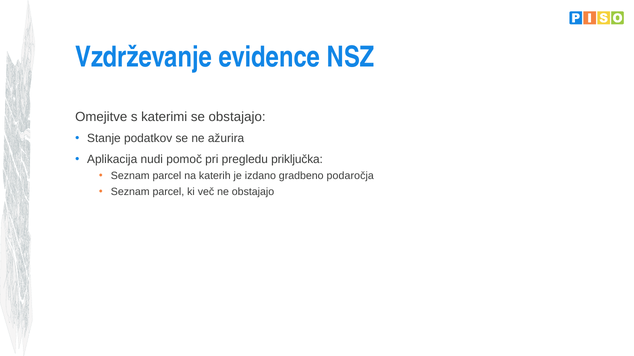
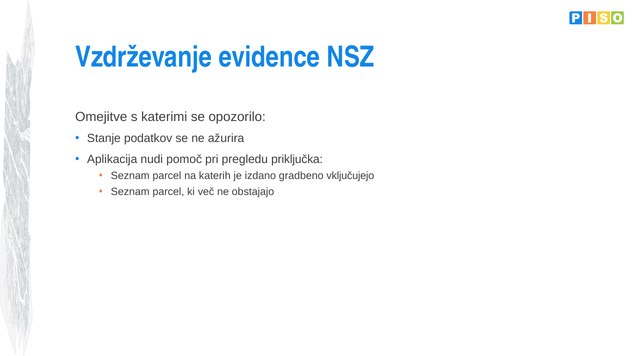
se obstajajo: obstajajo -> opozorilo
podaročja: podaročja -> vključujejo
